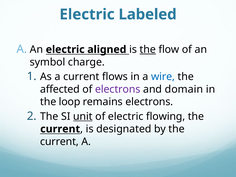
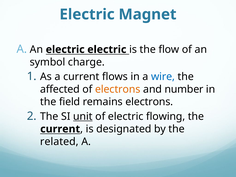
Labeled: Labeled -> Magnet
electric aligned: aligned -> electric
the at (148, 50) underline: present -> none
electrons at (118, 89) colour: purple -> orange
domain: domain -> number
loop: loop -> field
current at (59, 142): current -> related
